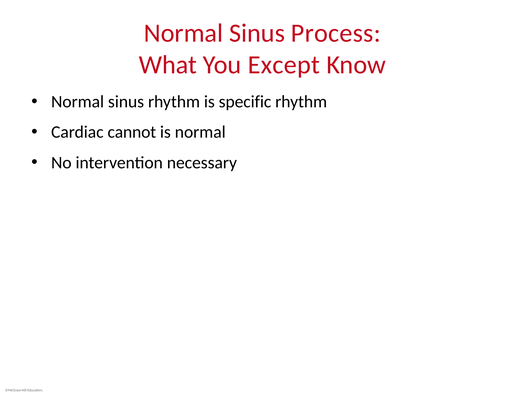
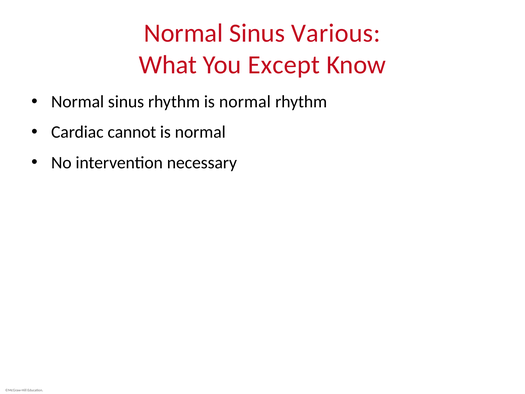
Process: Process -> Various
rhythm is specific: specific -> normal
